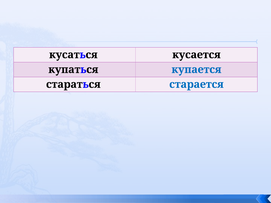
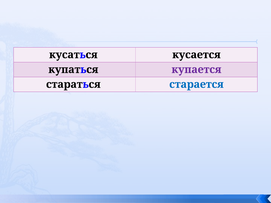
купается colour: blue -> purple
